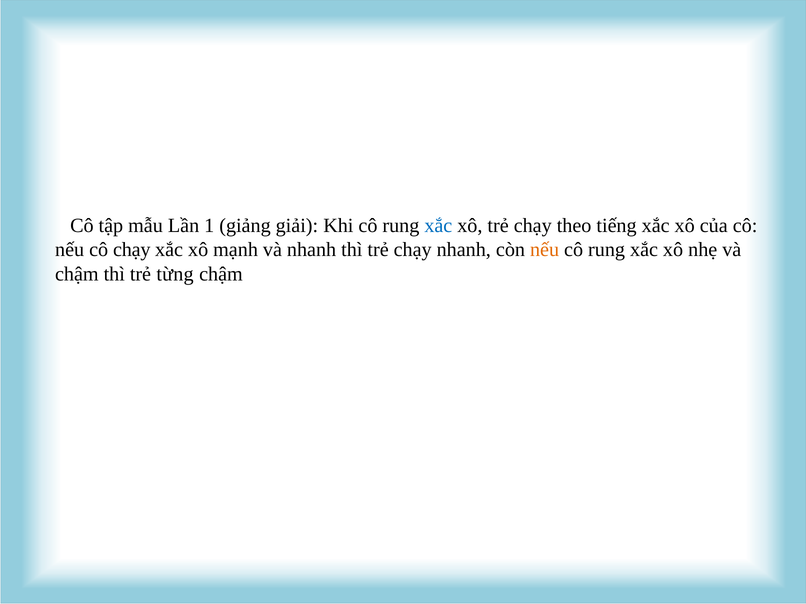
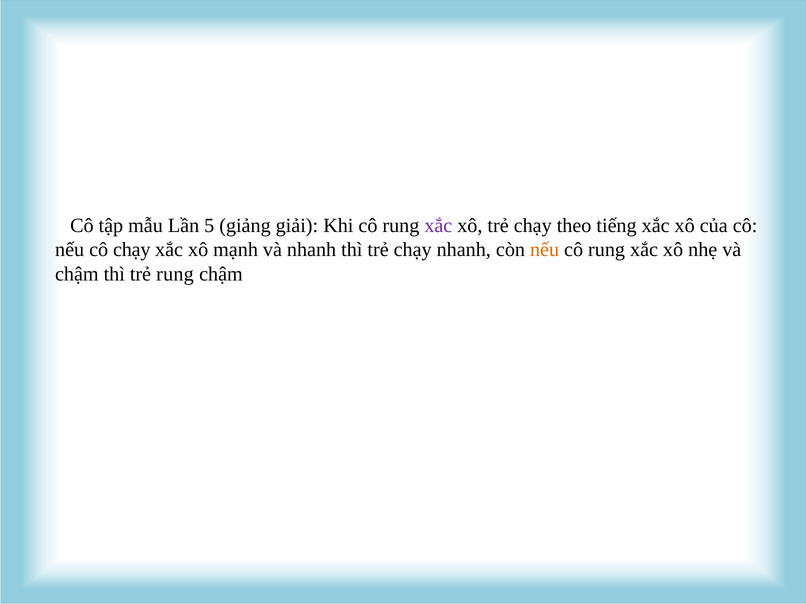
1: 1 -> 5
xắc at (438, 226) colour: blue -> purple
trẻ từng: từng -> rung
